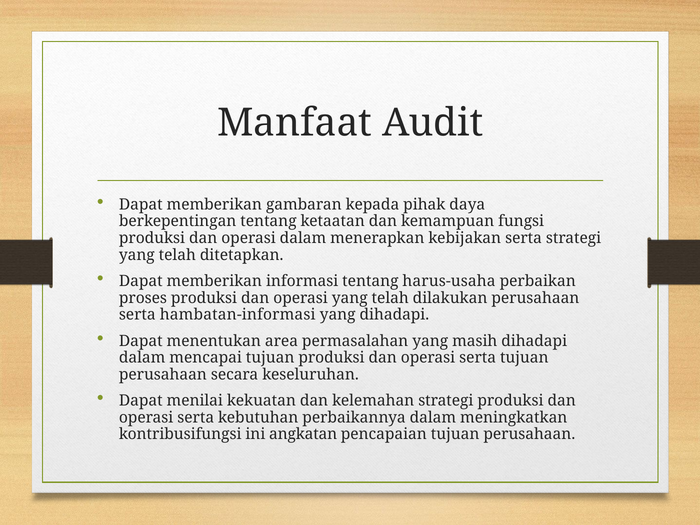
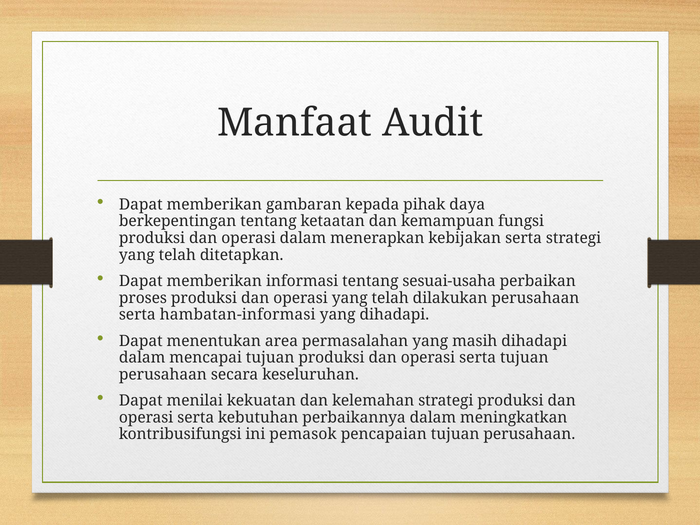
harus-usaha: harus-usaha -> sesuai-usaha
angkatan: angkatan -> pemasok
